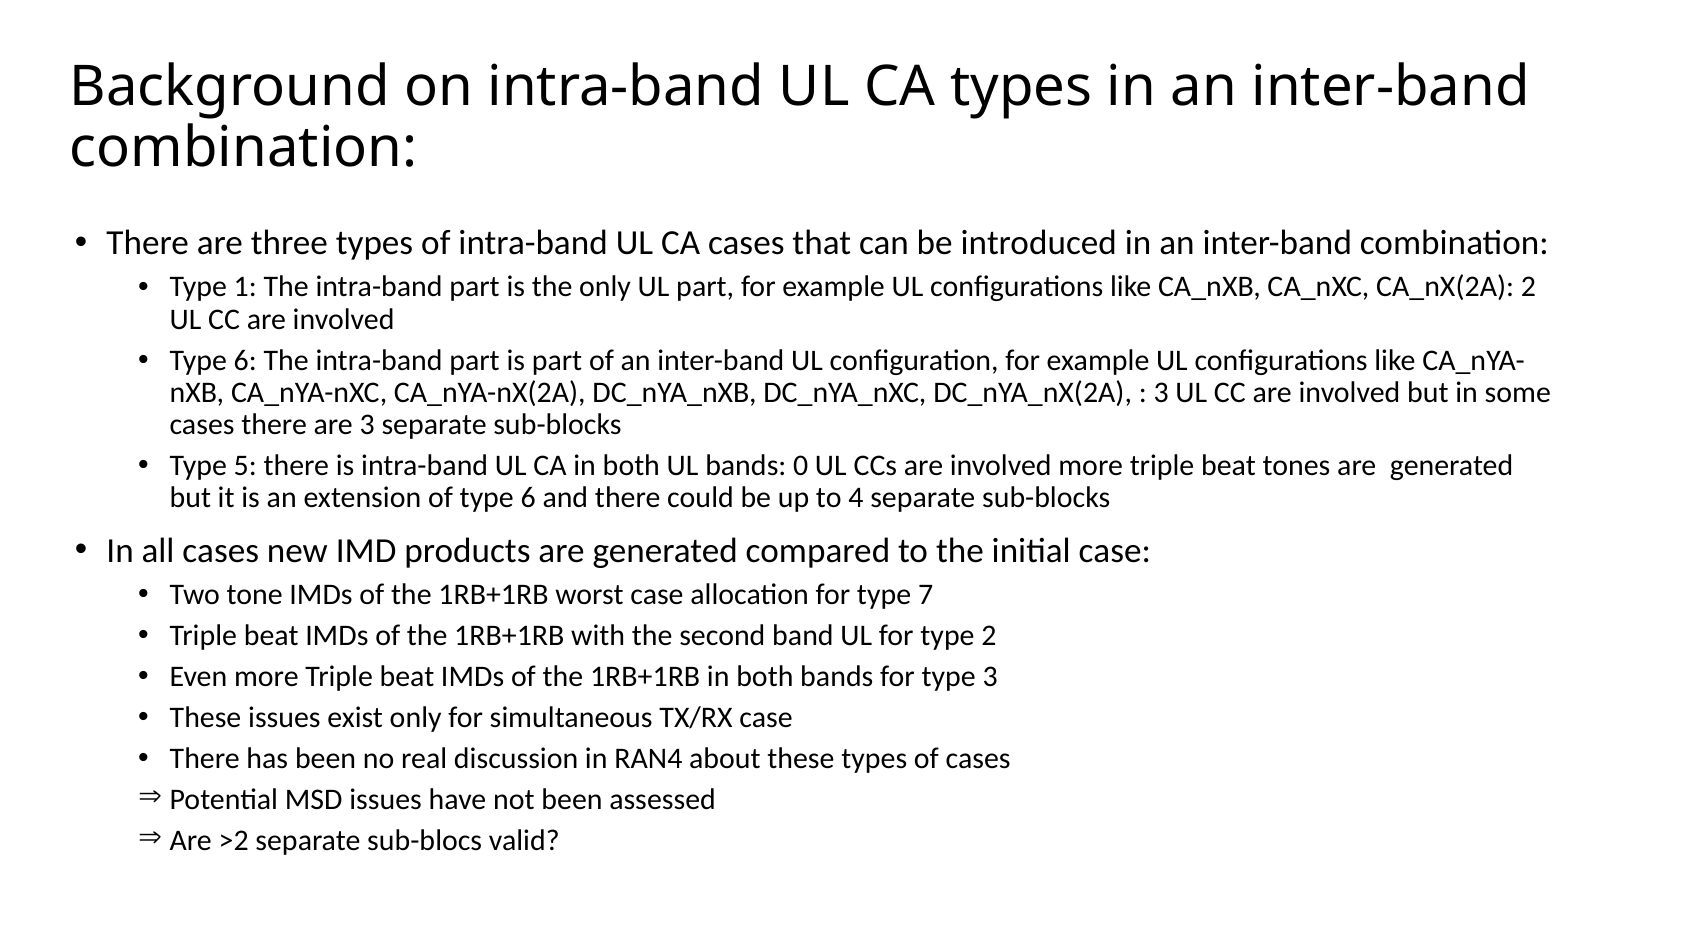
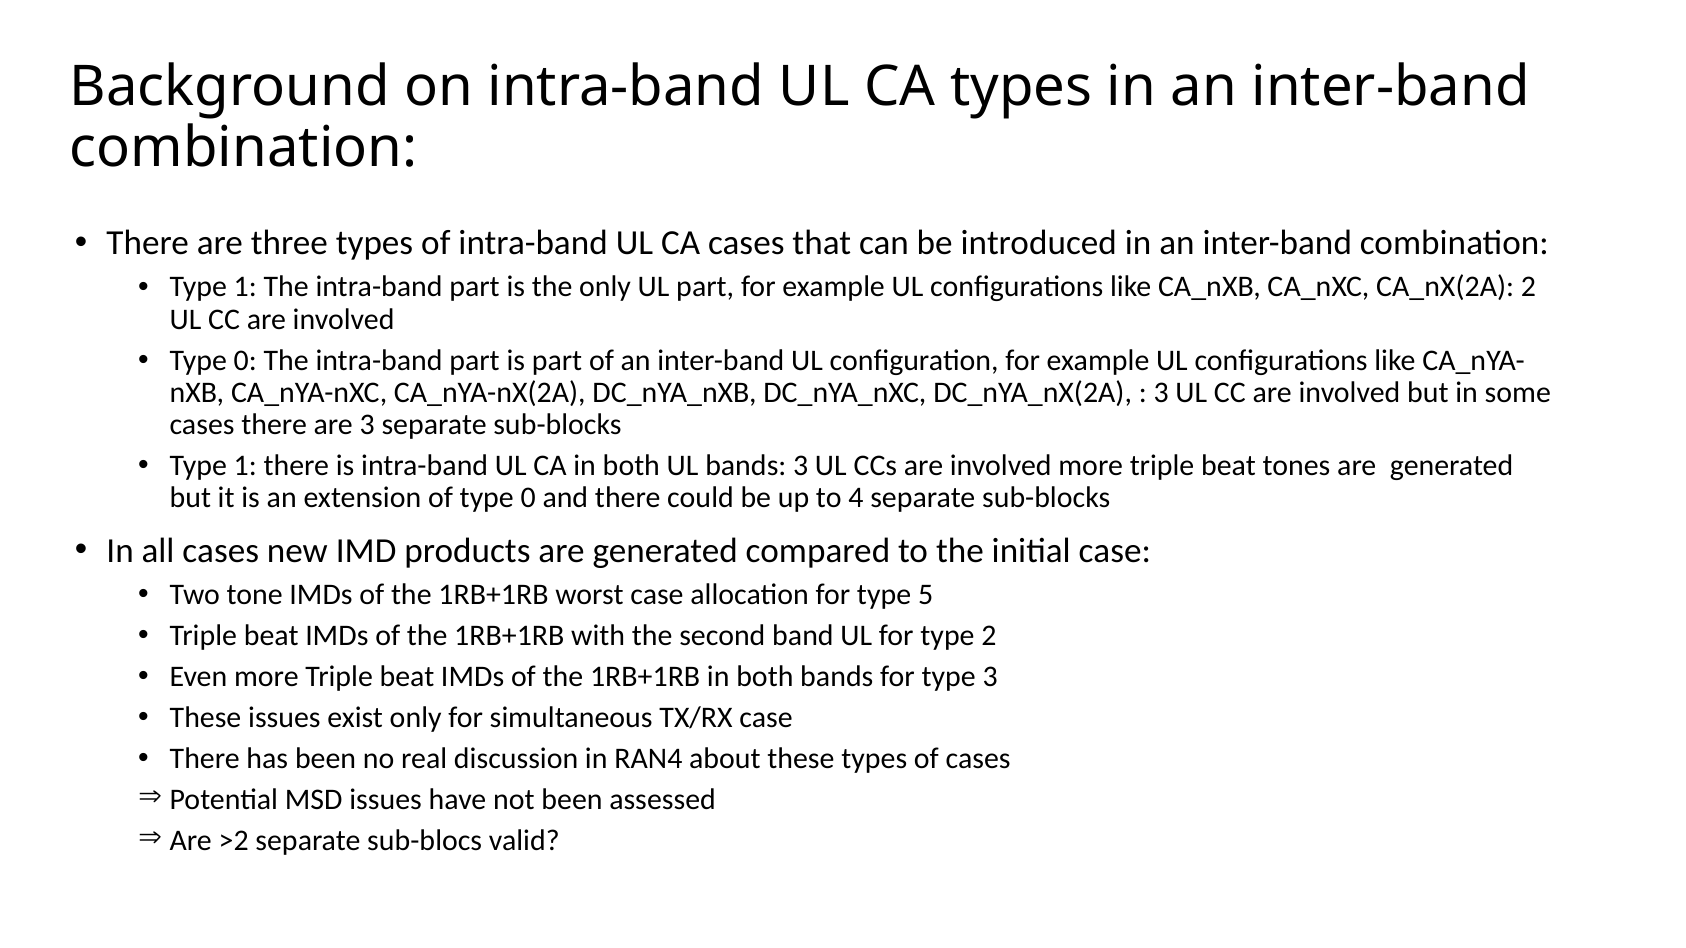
6 at (245, 361): 6 -> 0
5 at (245, 466): 5 -> 1
bands 0: 0 -> 3
of type 6: 6 -> 0
7: 7 -> 5
